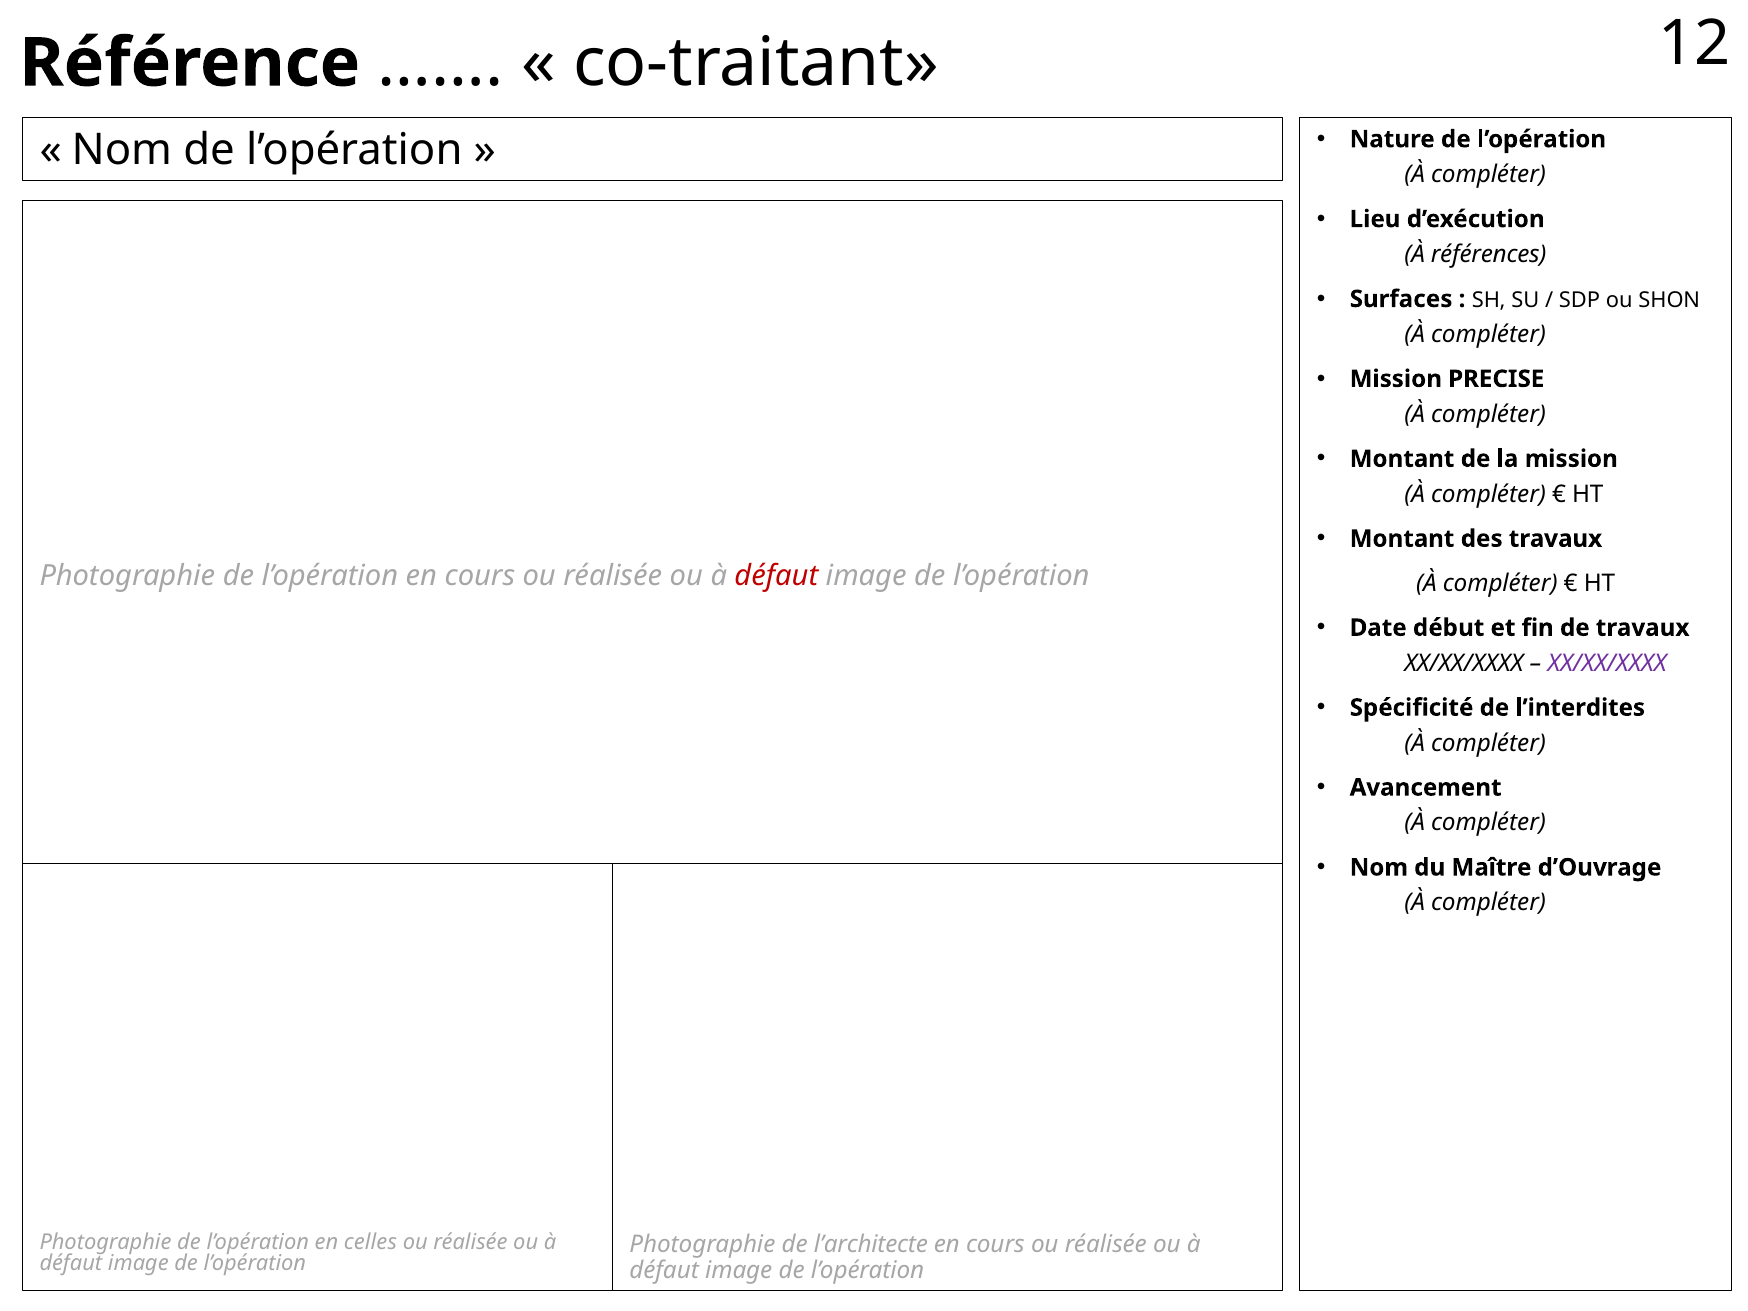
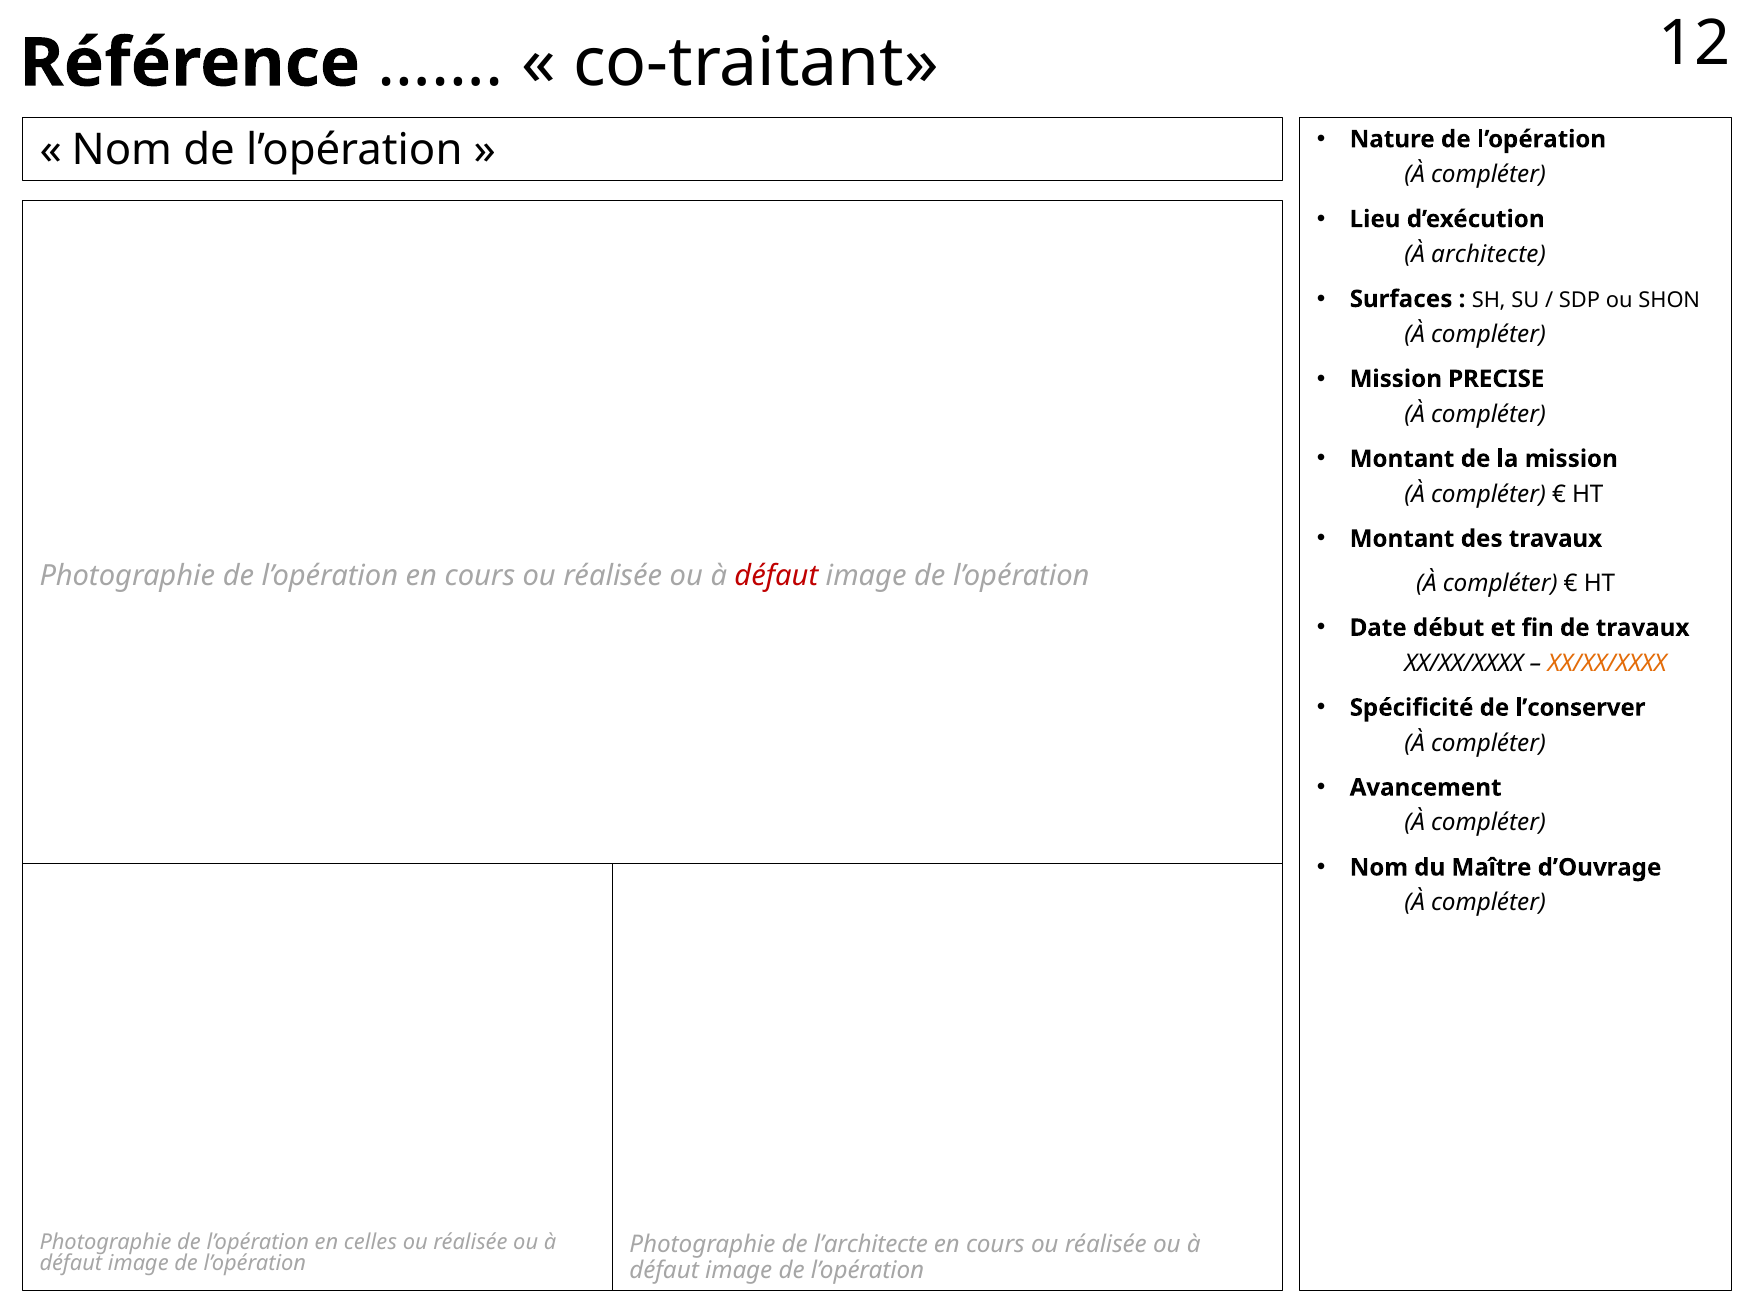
références: références -> architecte
XX/XX/XXXX at (1607, 663) colour: purple -> orange
l’interdites: l’interdites -> l’conserver
